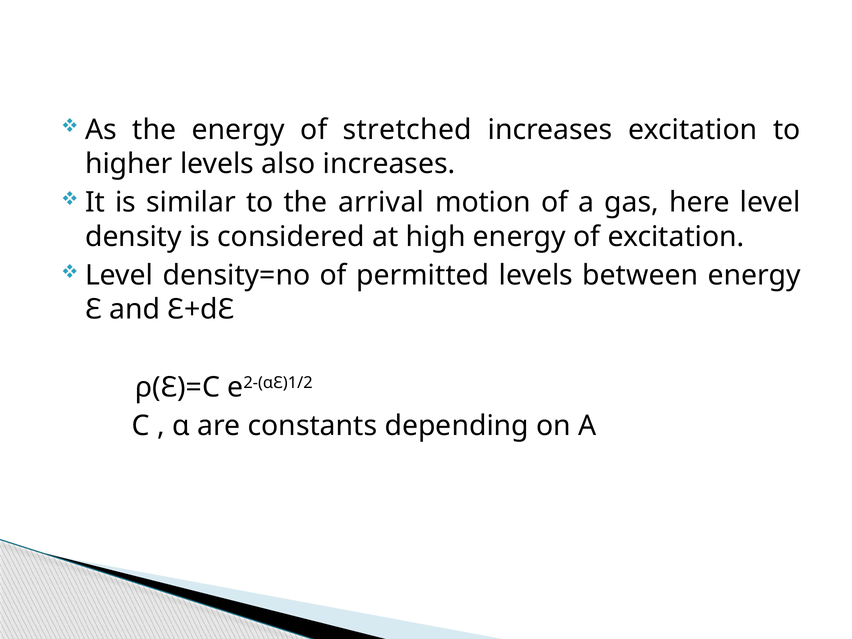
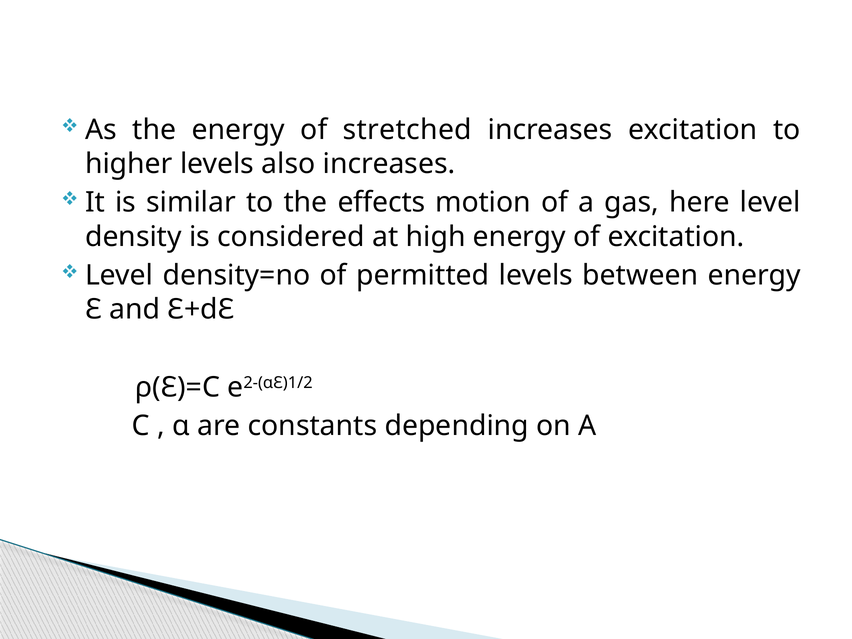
arrival: arrival -> effects
